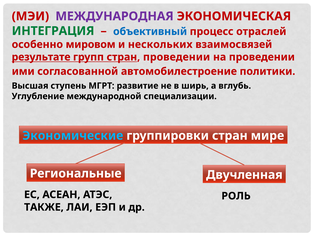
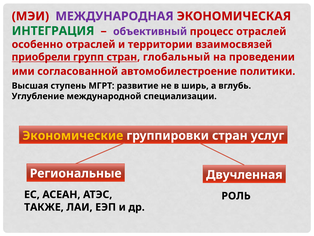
объективный colour: blue -> purple
особенно мировом: мировом -> отраслей
нескольких: нескольких -> территории
результате: результате -> приобрели
стран проведении: проведении -> глобальный
Экономические colour: light blue -> yellow
мире: мире -> услуг
